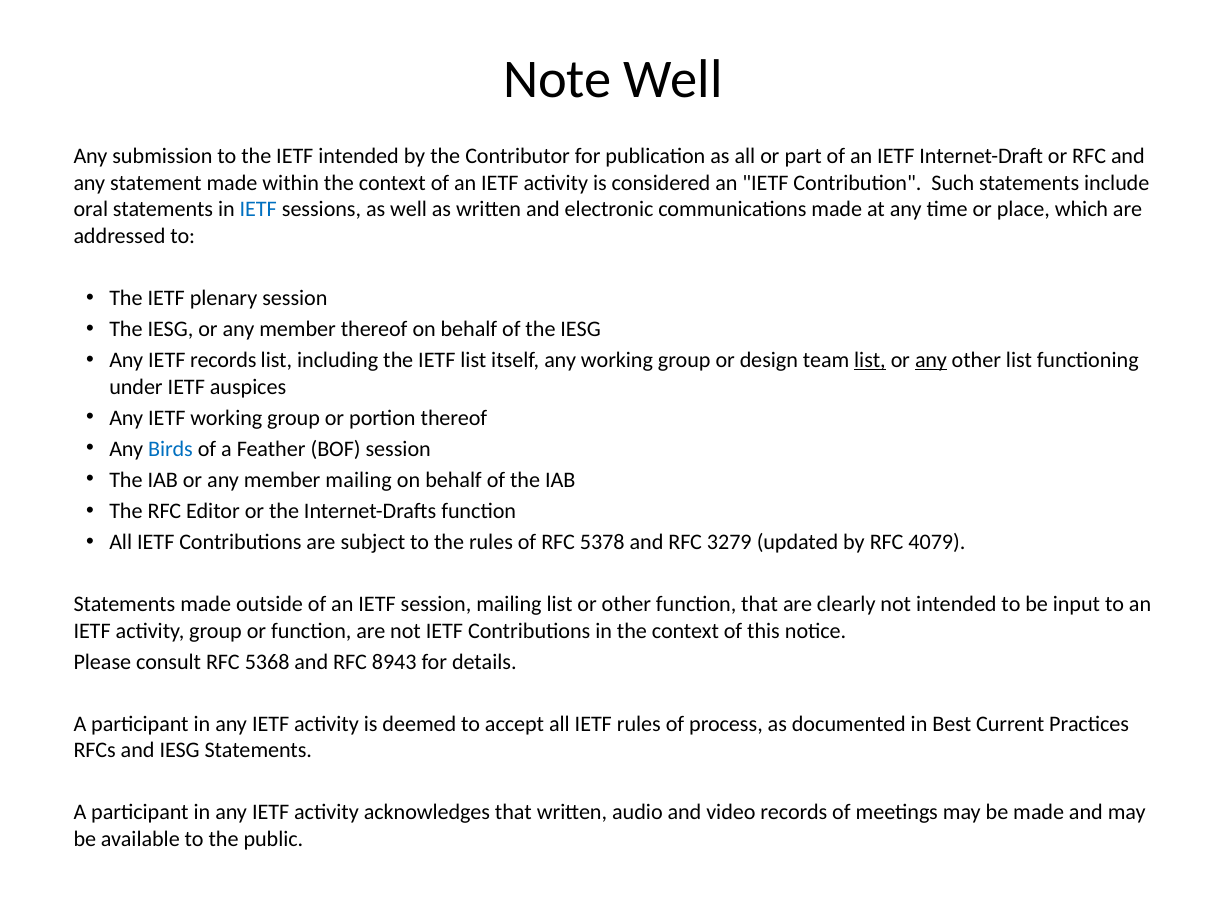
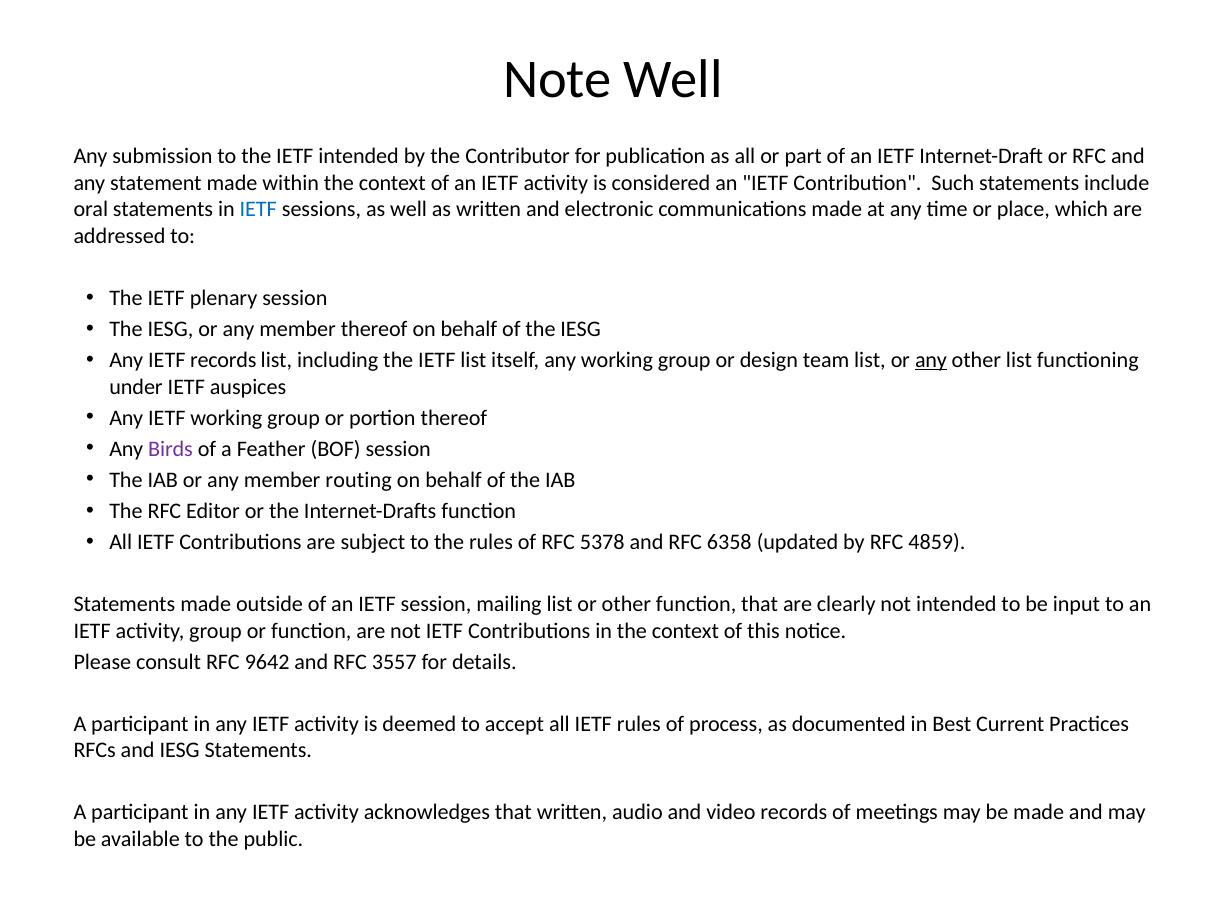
list at (870, 360) underline: present -> none
Birds colour: blue -> purple
member mailing: mailing -> routing
3279: 3279 -> 6358
4079: 4079 -> 4859
5368: 5368 -> 9642
8943: 8943 -> 3557
